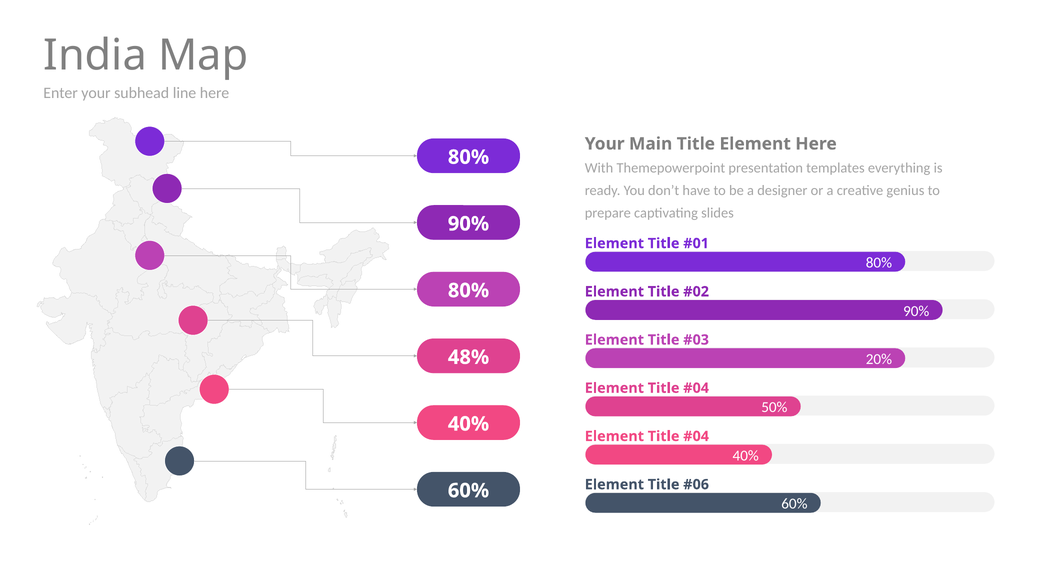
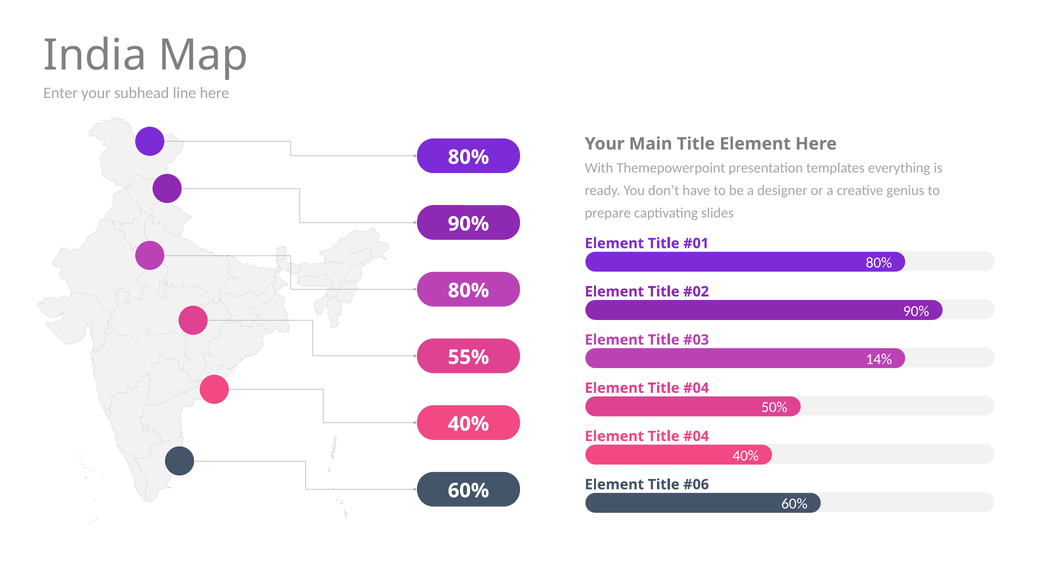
20%: 20% -> 14%
48%: 48% -> 55%
